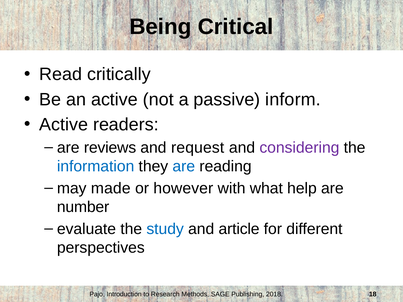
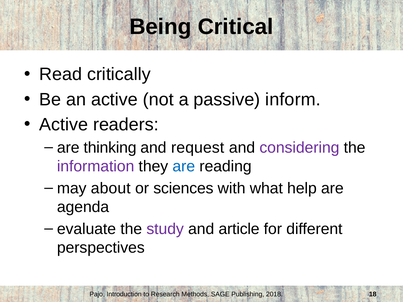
reviews: reviews -> thinking
information colour: blue -> purple
made: made -> about
however: however -> sciences
number: number -> agenda
study colour: blue -> purple
